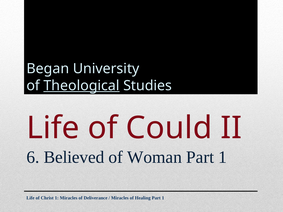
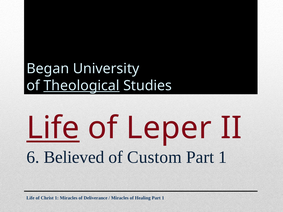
Life at (53, 128) underline: none -> present
Could: Could -> Leper
Woman: Woman -> Custom
